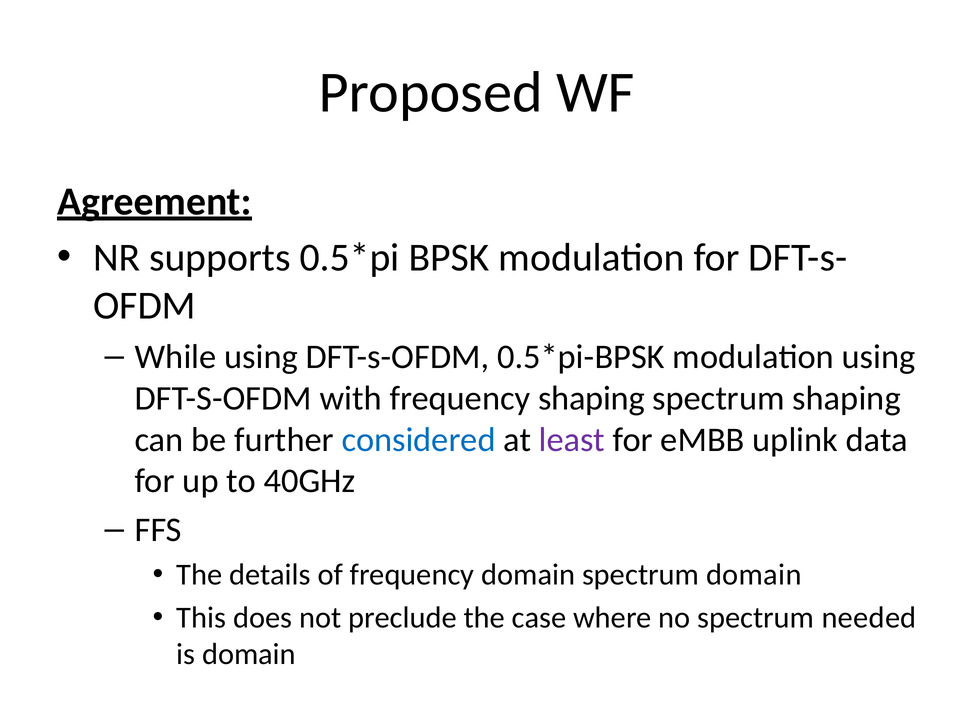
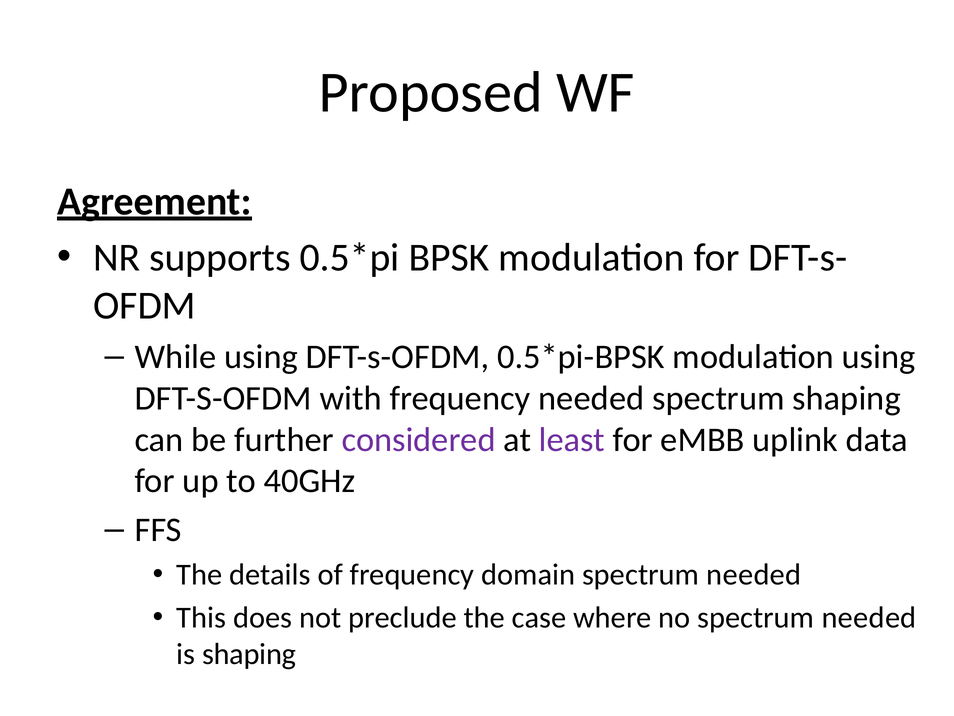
frequency shaping: shaping -> needed
considered colour: blue -> purple
domain spectrum domain: domain -> needed
is domain: domain -> shaping
